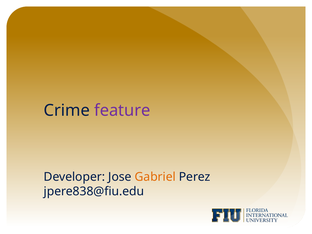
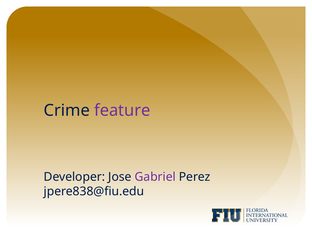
Gabriel colour: orange -> purple
